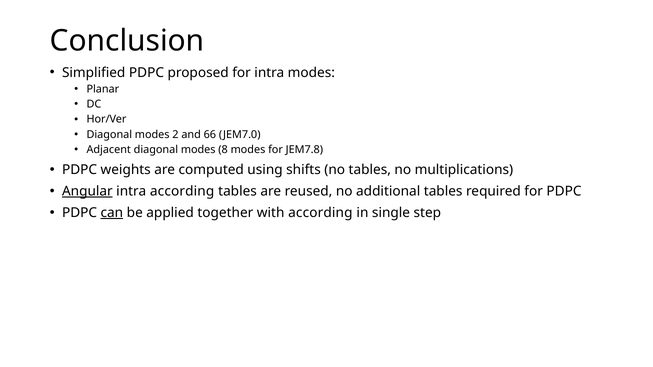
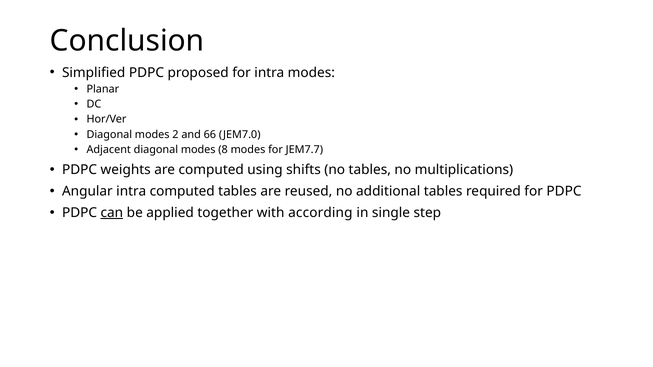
JEM7.8: JEM7.8 -> JEM7.7
Angular underline: present -> none
intra according: according -> computed
